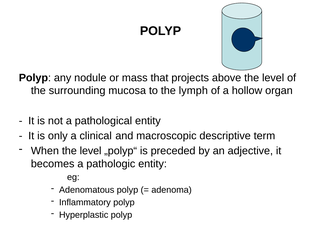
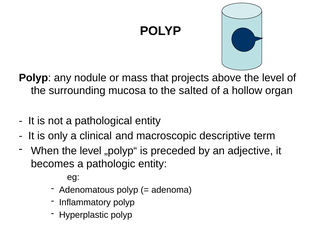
lymph: lymph -> salted
